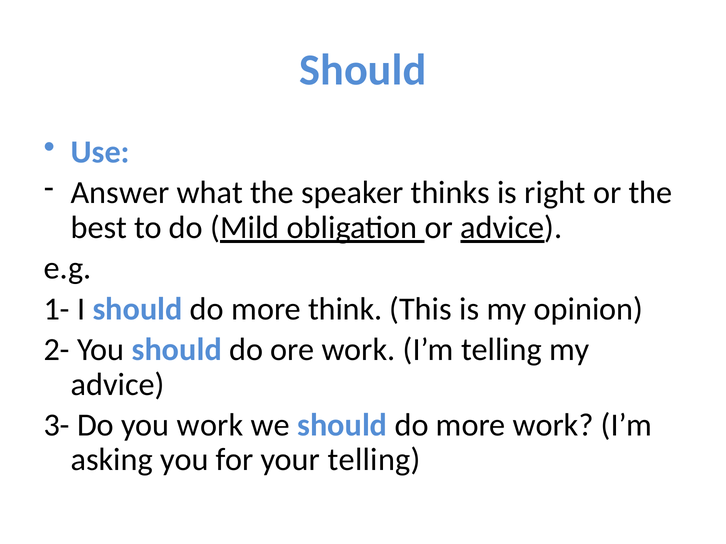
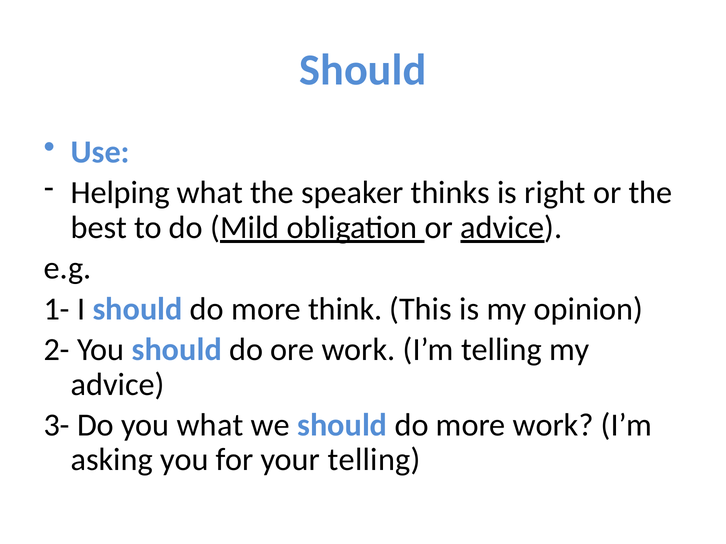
Answer: Answer -> Helping
you work: work -> what
